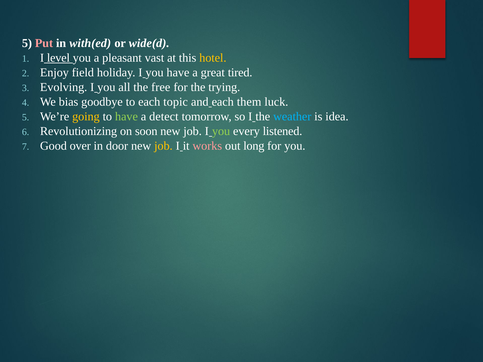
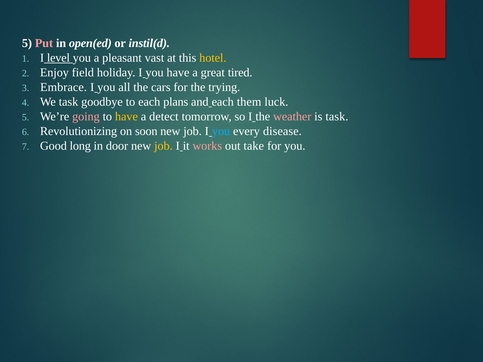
with(ed: with(ed -> open(ed
wide(d: wide(d -> instil(d
Evolving: Evolving -> Embrace
free: free -> cars
We bias: bias -> task
topic: topic -> plans
going colour: yellow -> pink
have at (126, 116) colour: light green -> yellow
weather colour: light blue -> pink
is idea: idea -> task
you at (221, 131) colour: light green -> light blue
listened: listened -> disease
over: over -> long
long: long -> take
